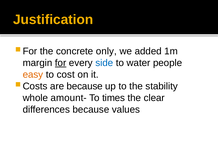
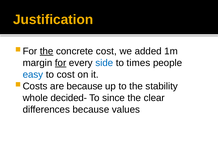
the at (47, 51) underline: none -> present
concrete only: only -> cost
water: water -> times
easy colour: orange -> blue
amount-: amount- -> decided-
times: times -> since
